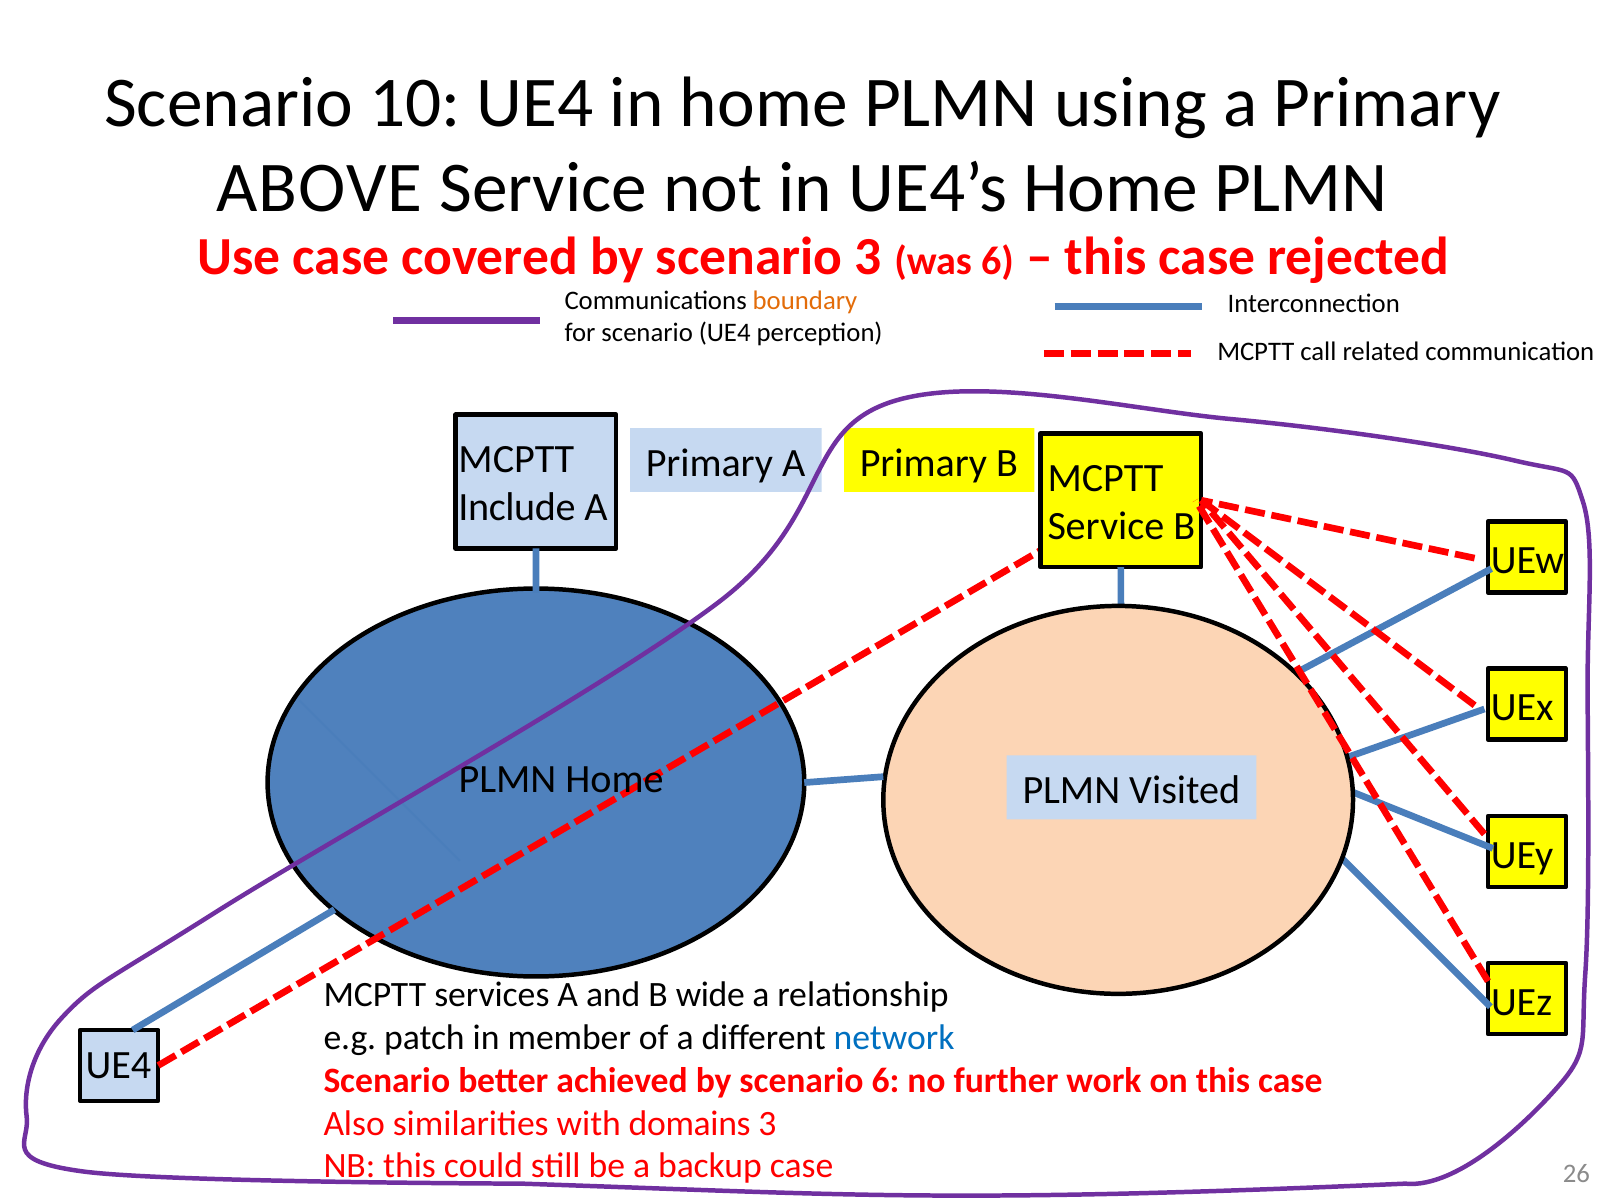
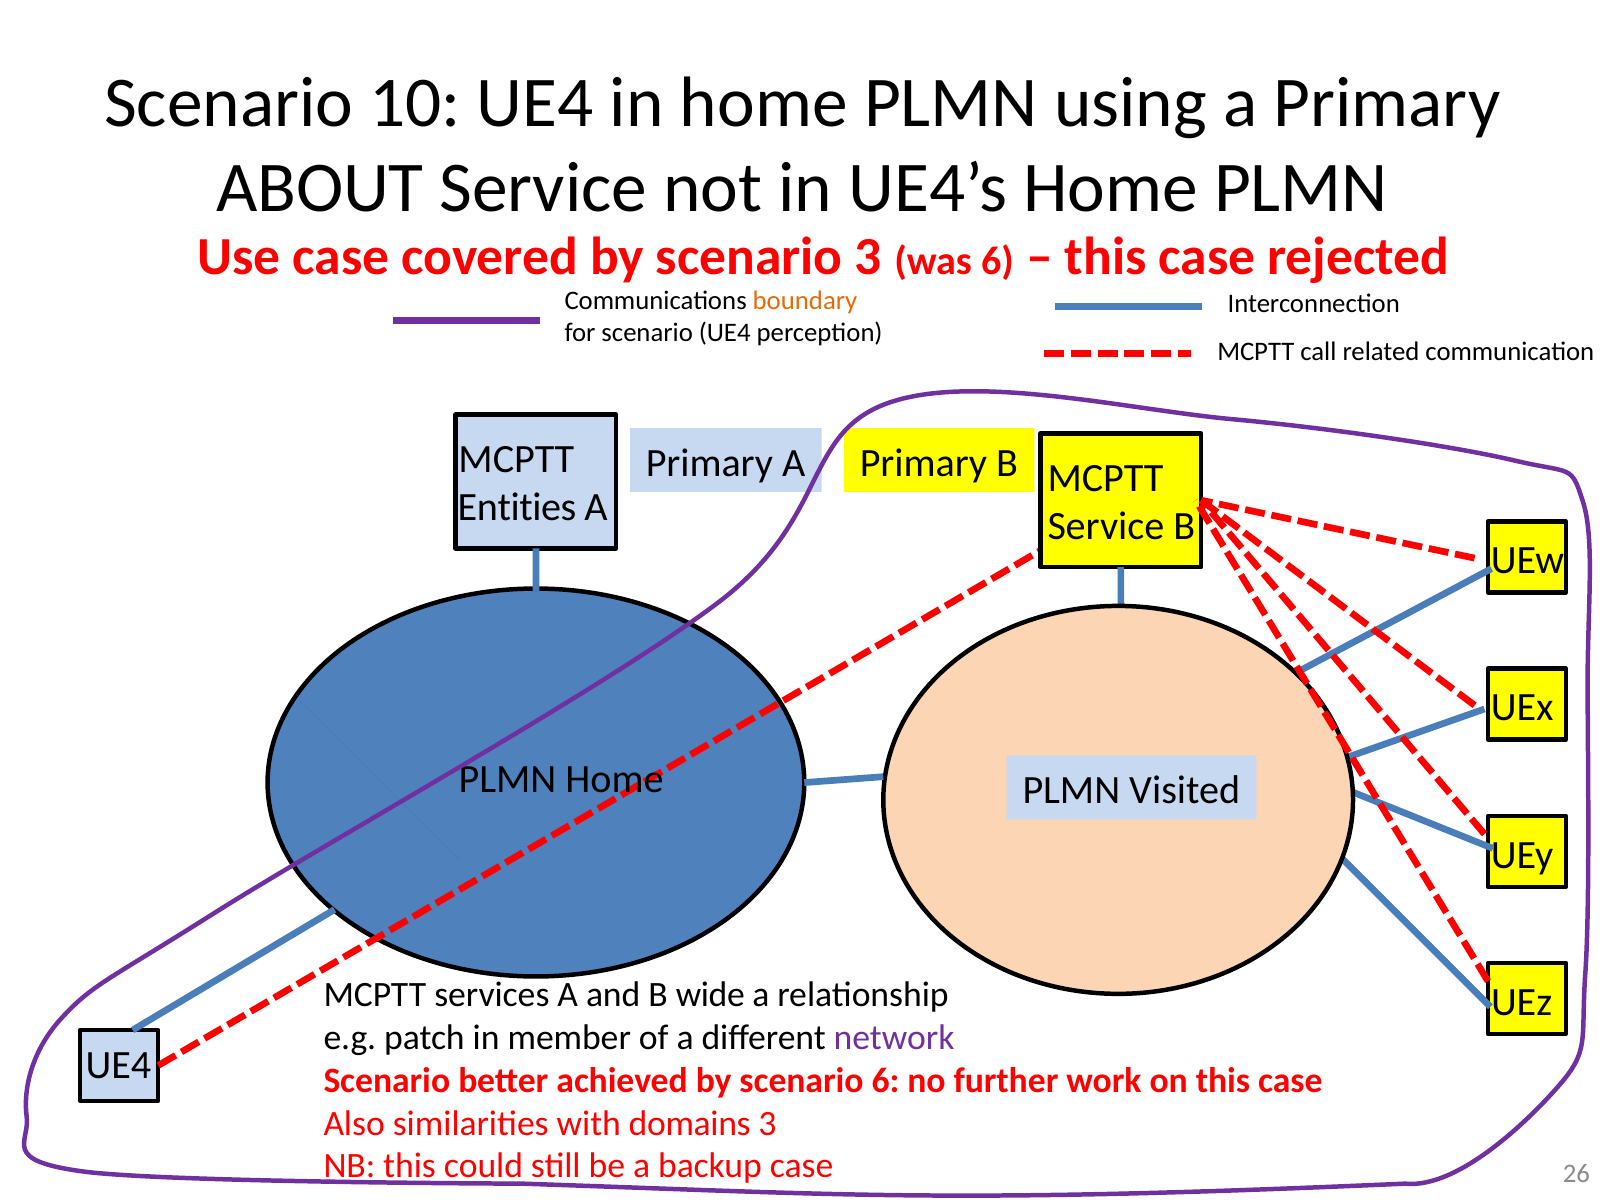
ABOVE: ABOVE -> ABOUT
Include: Include -> Entities
network colour: blue -> purple
